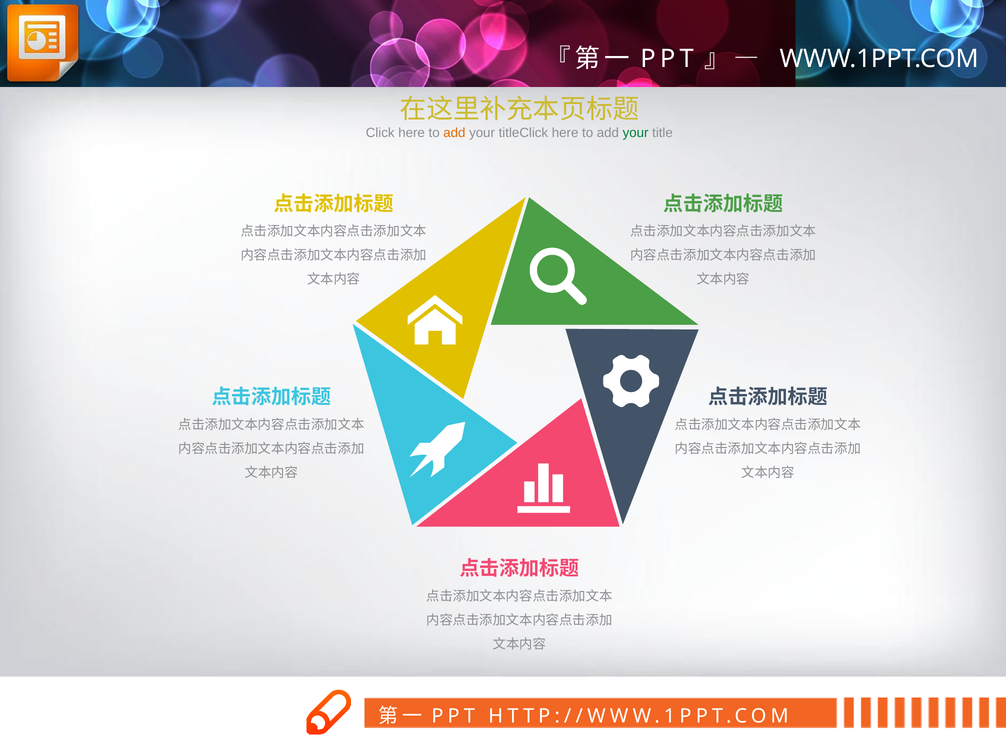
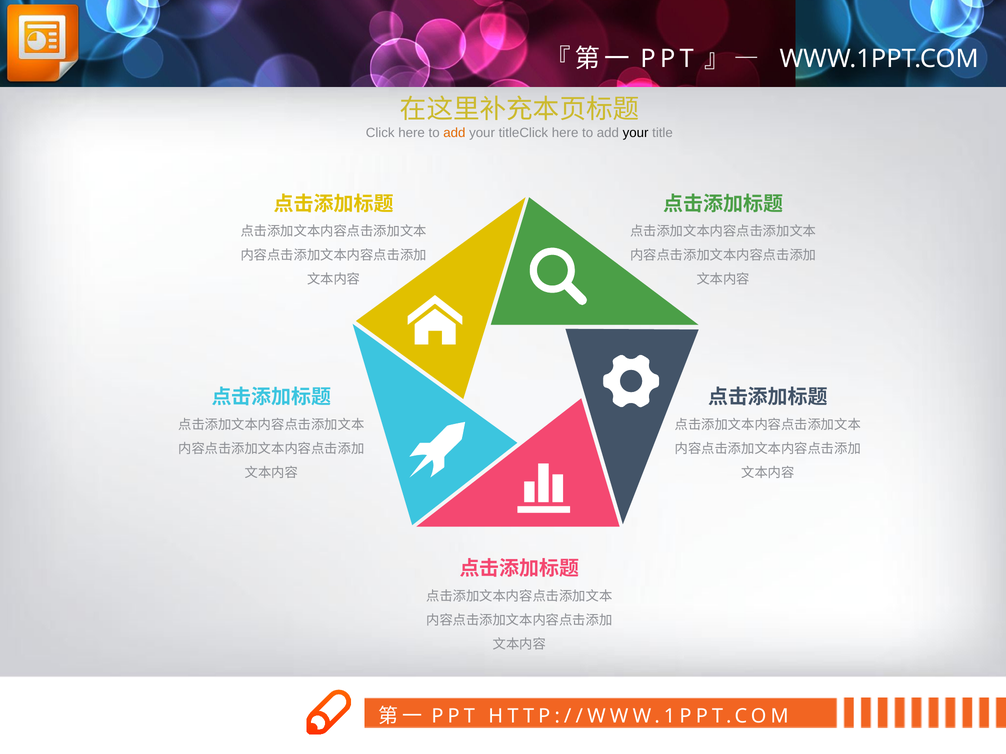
your at (636, 133) colour: green -> black
